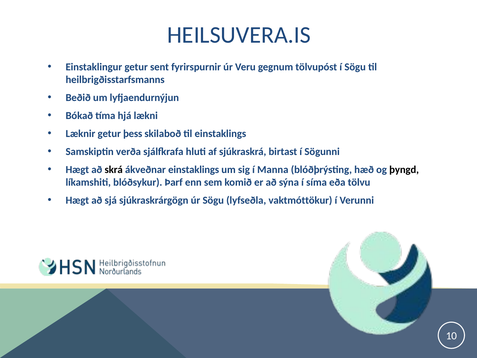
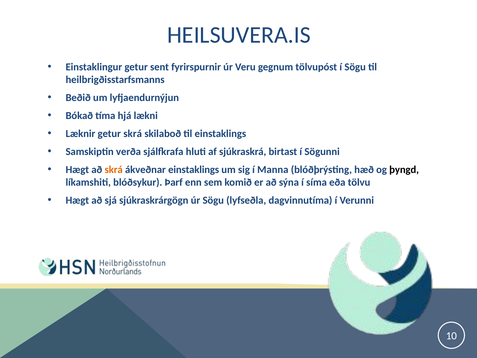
getur þess: þess -> skrá
skrá at (114, 170) colour: black -> orange
vaktmóttökur: vaktmóttökur -> dagvinnutíma
